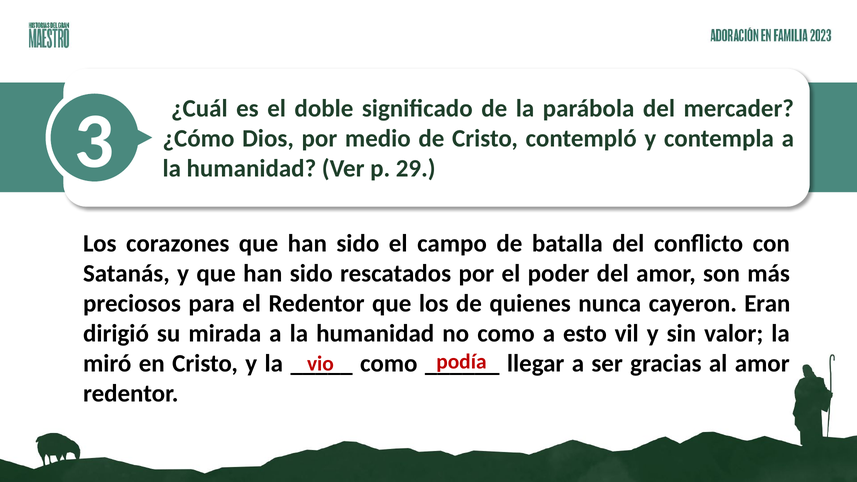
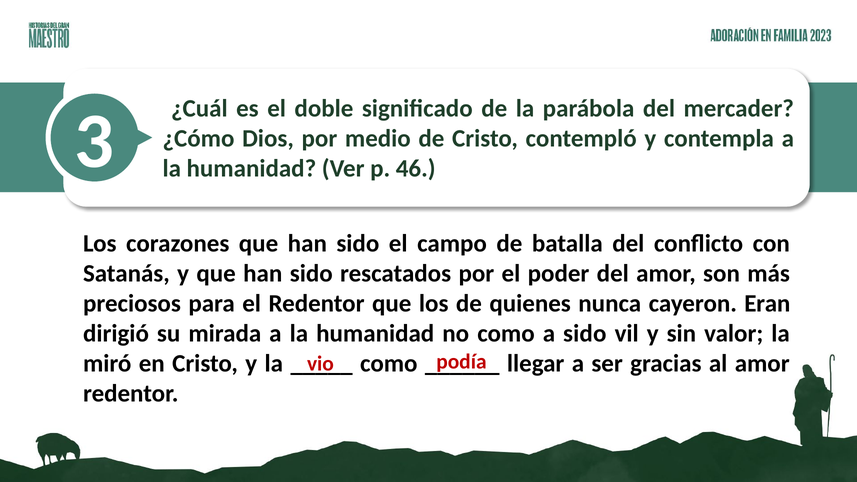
29: 29 -> 46
a esto: esto -> sido
